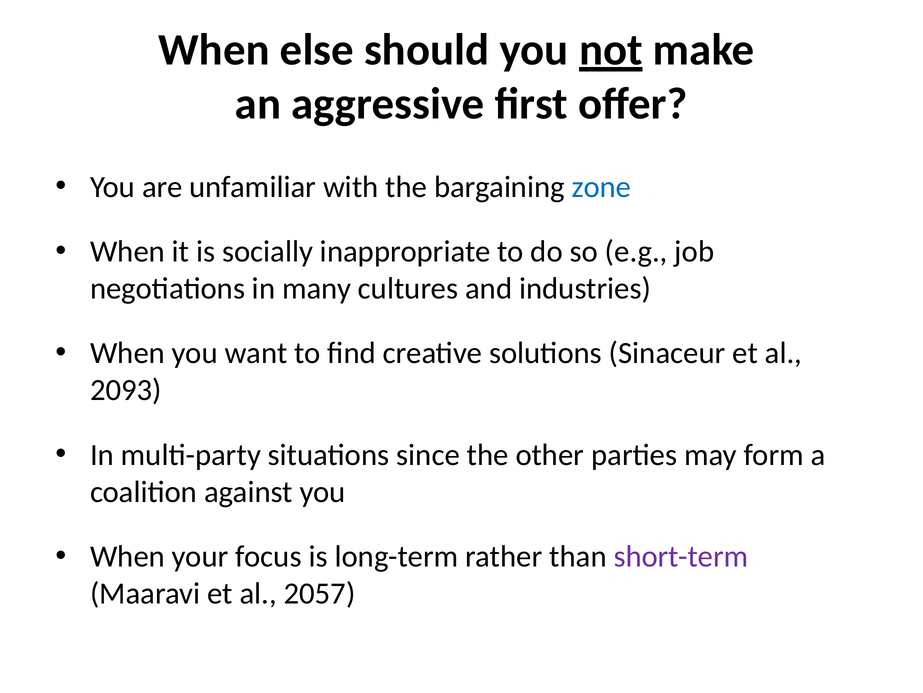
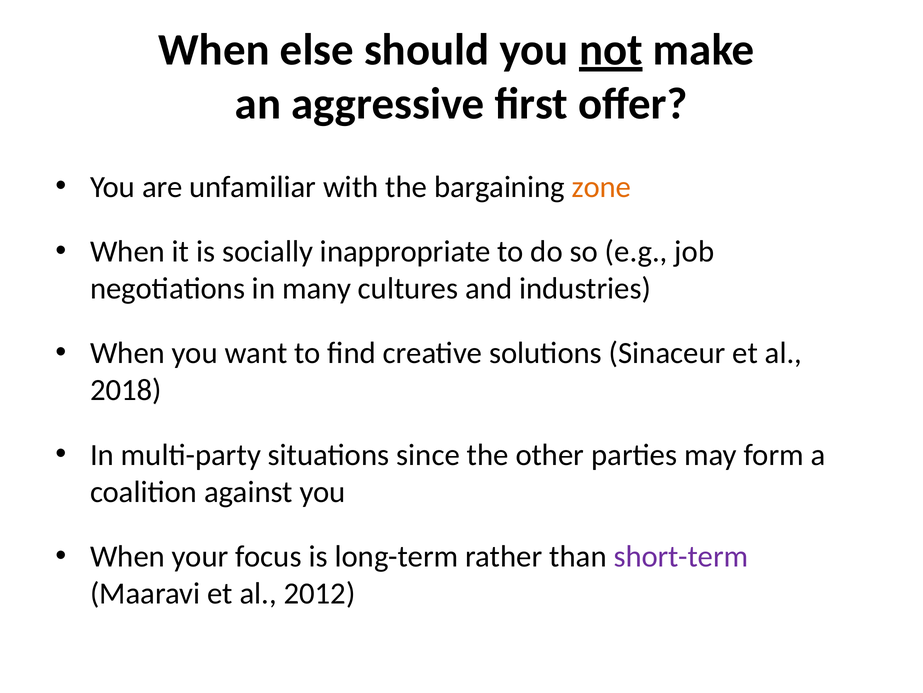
zone colour: blue -> orange
2093: 2093 -> 2018
2057: 2057 -> 2012
